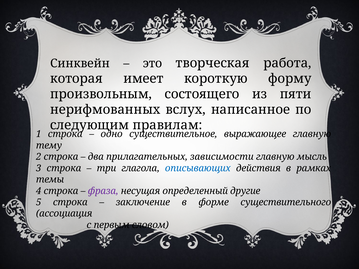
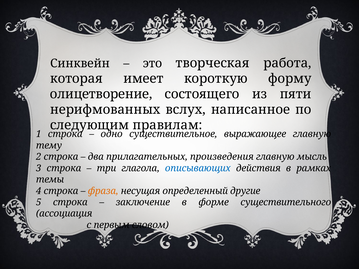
произвольным: произвольным -> олицетворение
зависимости: зависимости -> произведения
фраза colour: purple -> orange
